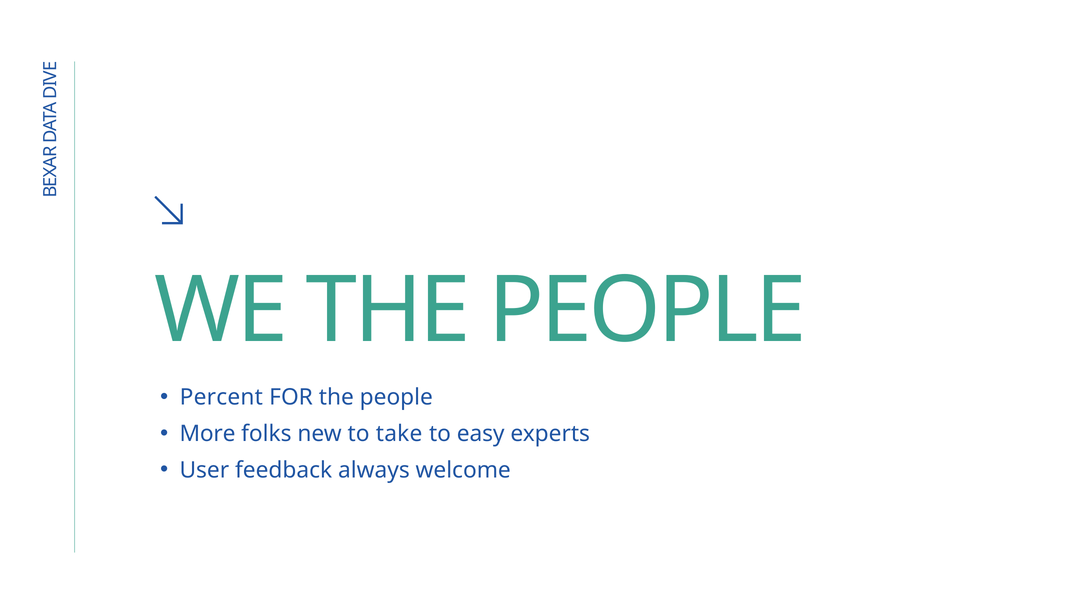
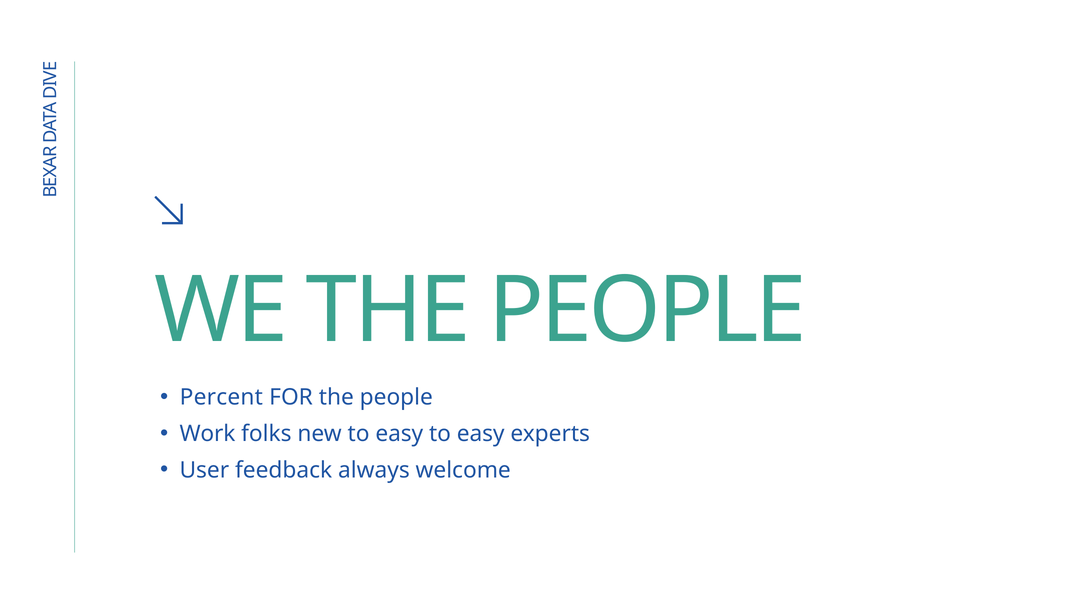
More: More -> Work
new to take: take -> easy
